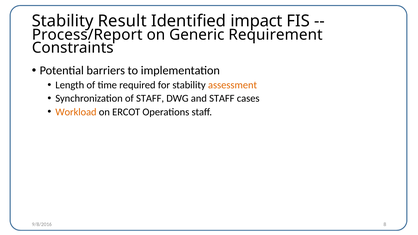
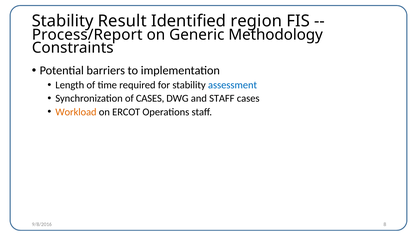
impact: impact -> region
Requirement: Requirement -> Methodology
assessment colour: orange -> blue
of STAFF: STAFF -> CASES
